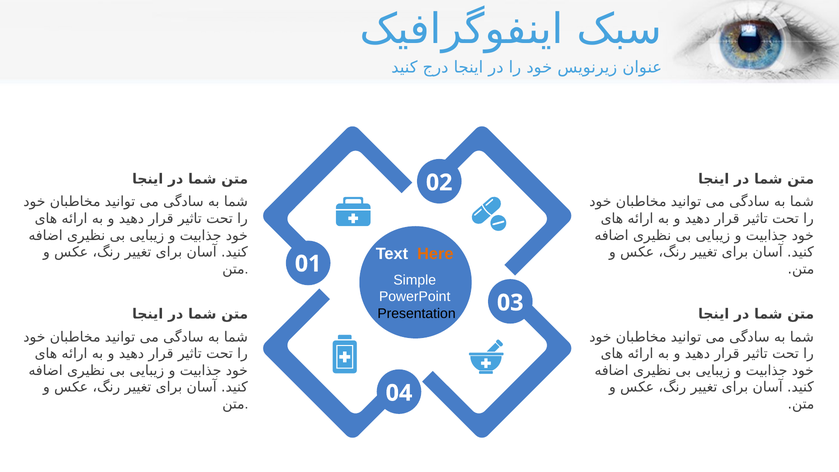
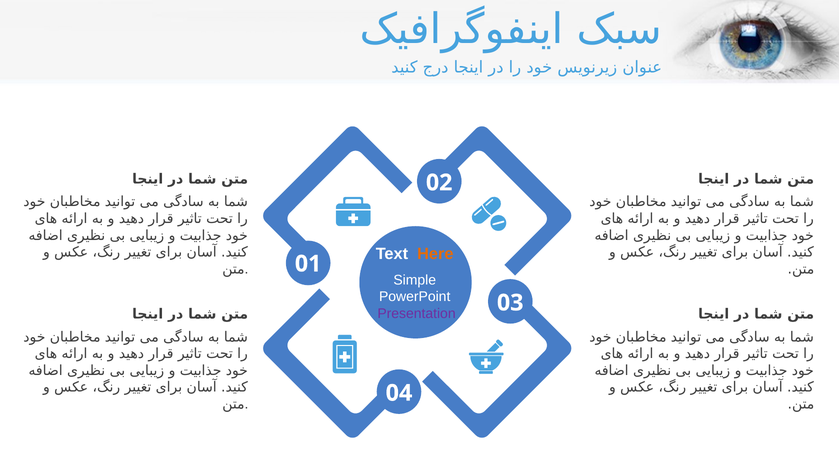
Presentation colour: black -> purple
